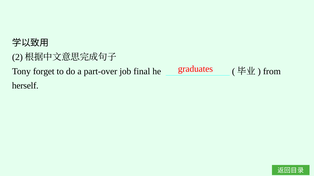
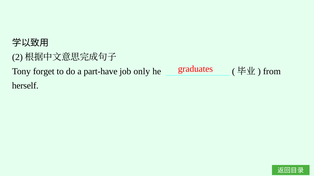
part-over: part-over -> part-have
final: final -> only
